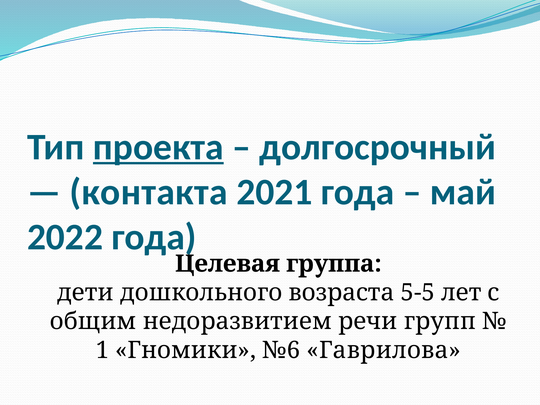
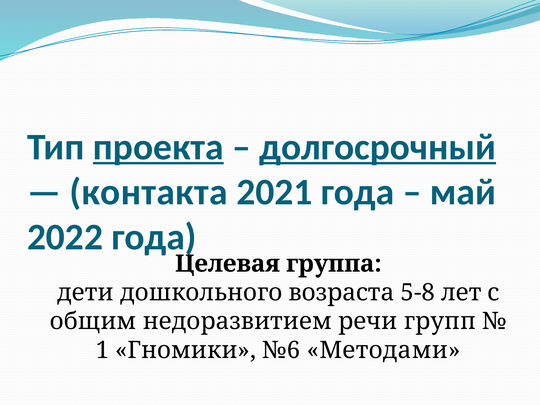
долгосрочный underline: none -> present
5-5: 5-5 -> 5-8
Гаврилова: Гаврилова -> Методами
